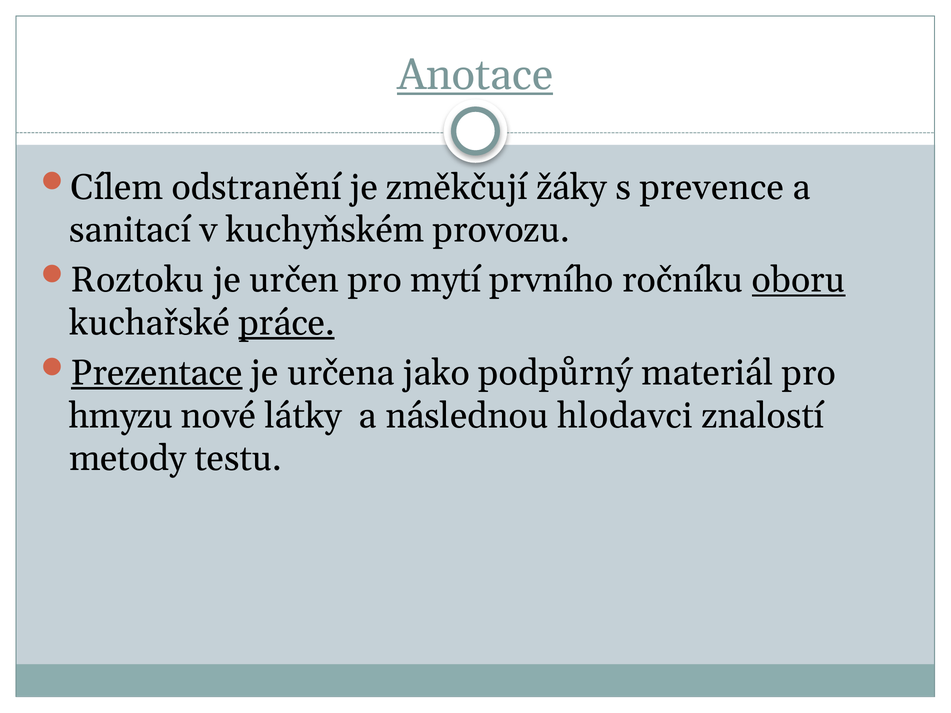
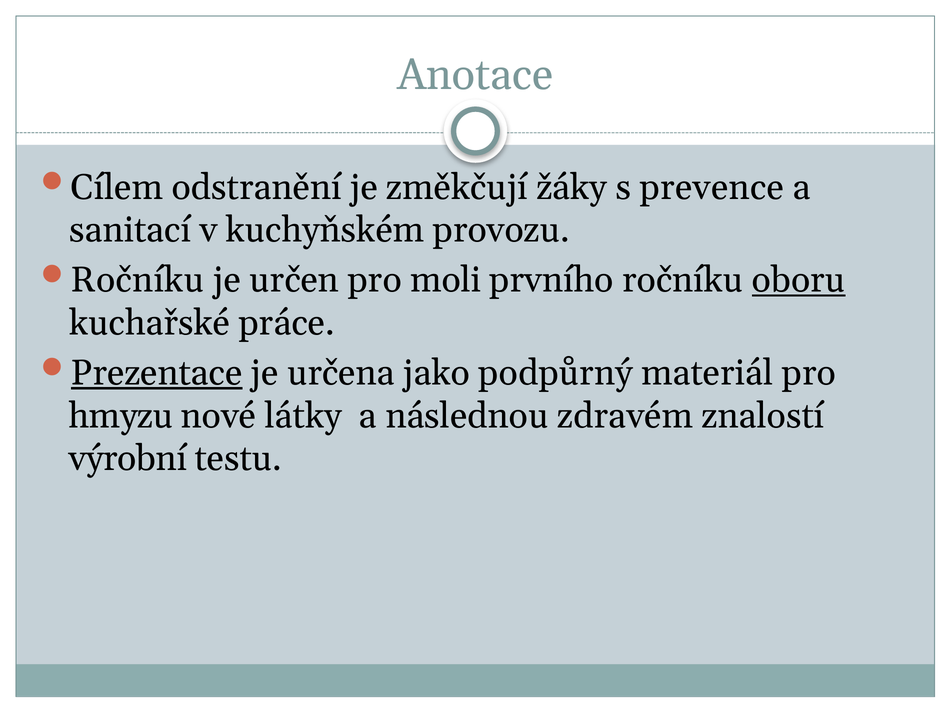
Anotace underline: present -> none
Roztoku at (138, 280): Roztoku -> Ročníku
mytí: mytí -> moli
práce underline: present -> none
hlodavci: hlodavci -> zdravém
metody: metody -> výrobní
